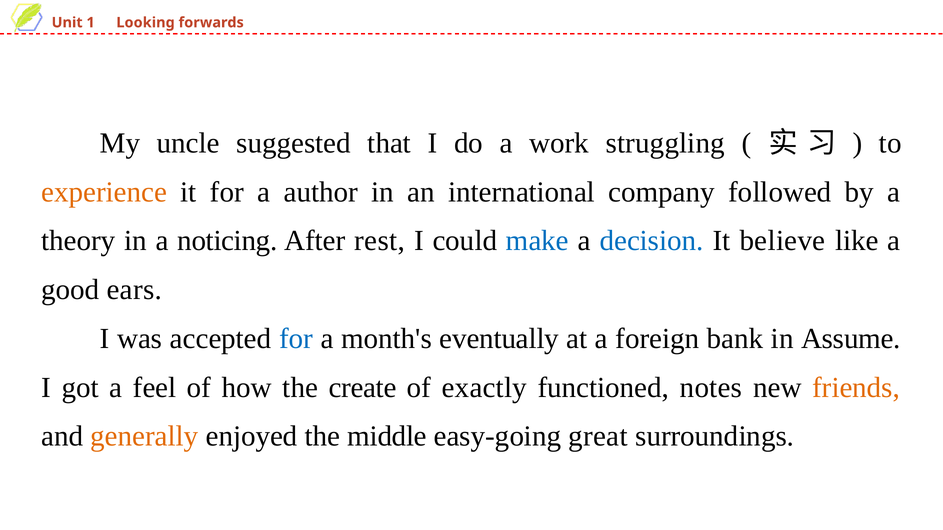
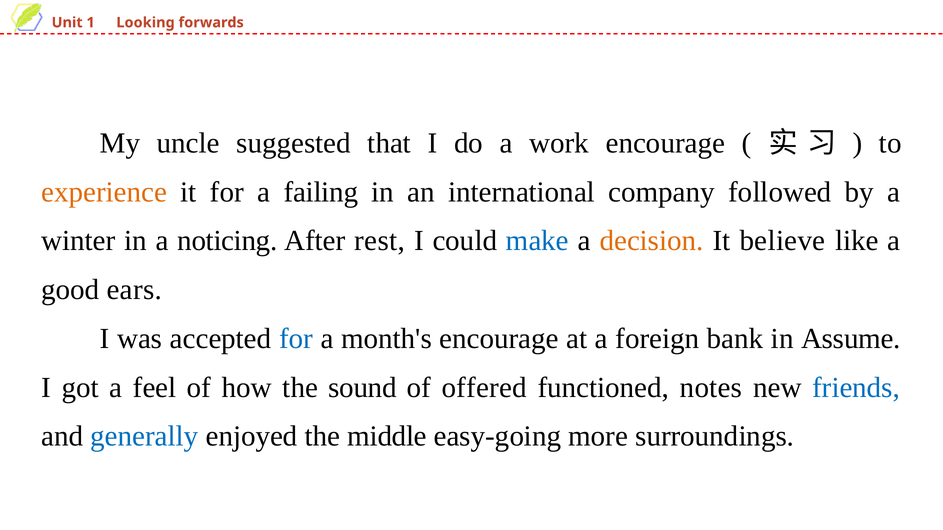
work struggling: struggling -> encourage
author: author -> failing
theory: theory -> winter
decision colour: blue -> orange
month's eventually: eventually -> encourage
create: create -> sound
exactly: exactly -> offered
friends colour: orange -> blue
generally colour: orange -> blue
great: great -> more
